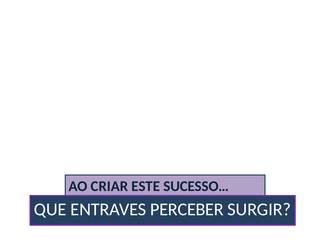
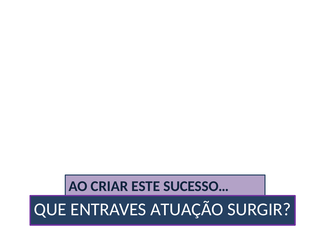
PERCEBER: PERCEBER -> ATUAÇÃO
